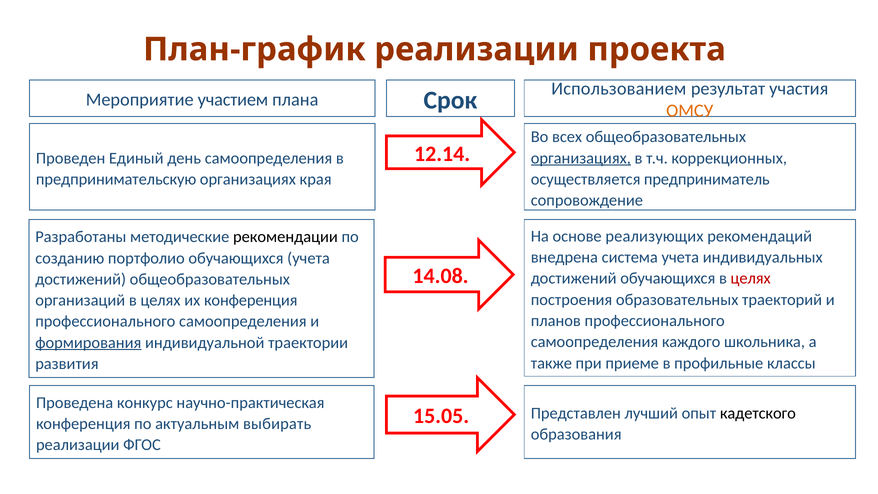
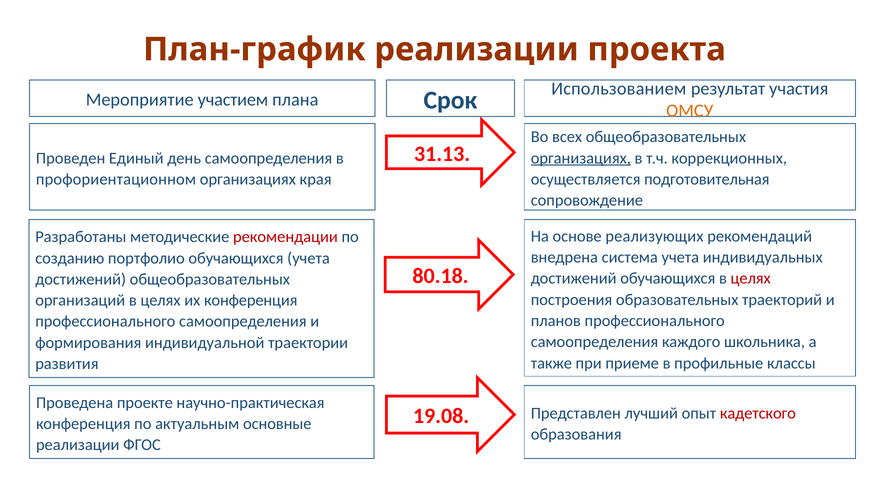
12.14: 12.14 -> 31.13
предпринимательскую: предпринимательскую -> профориентационном
предприниматель: предприниматель -> подготовительная
рекомендации colour: black -> red
14.08: 14.08 -> 80.18
формирования underline: present -> none
конкурс: конкурс -> проекте
кадетского colour: black -> red
15.05: 15.05 -> 19.08
выбирать: выбирать -> основные
